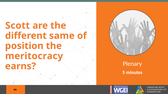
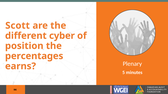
same: same -> cyber
meritocracy: meritocracy -> percentages
